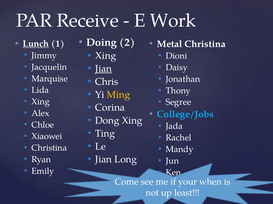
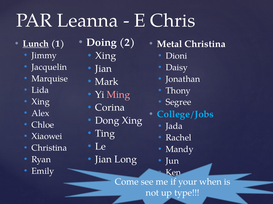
Receive: Receive -> Leanna
Work: Work -> Chris
Jian at (104, 69) underline: present -> none
Chris: Chris -> Mark
Ming colour: yellow -> pink
least: least -> type
